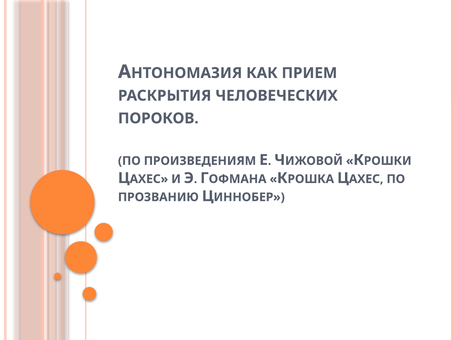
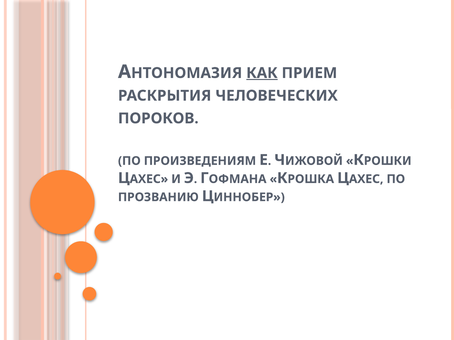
КАК underline: none -> present
